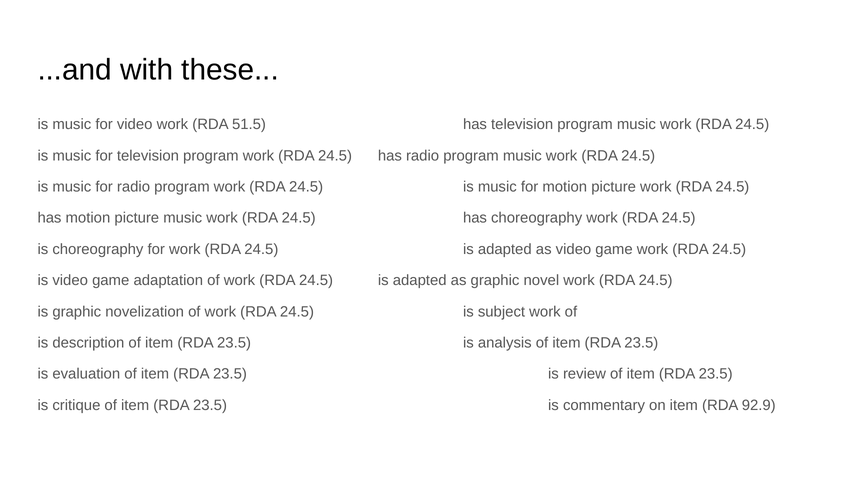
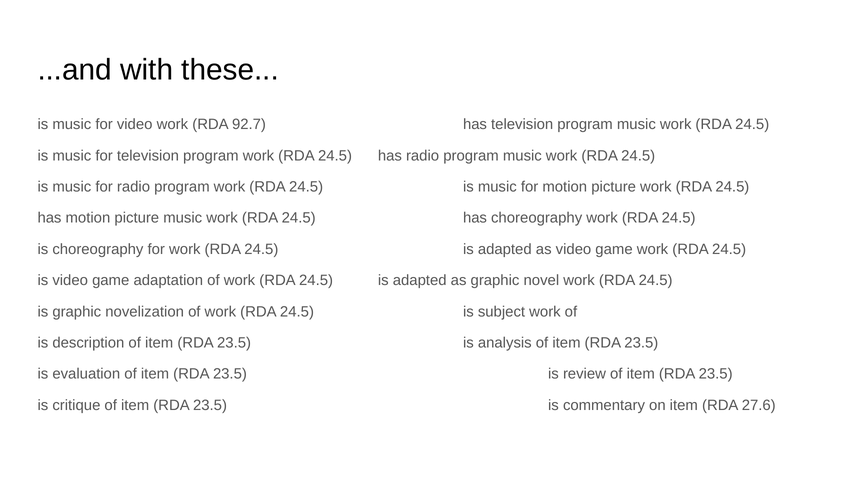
51.5: 51.5 -> 92.7
92.9: 92.9 -> 27.6
